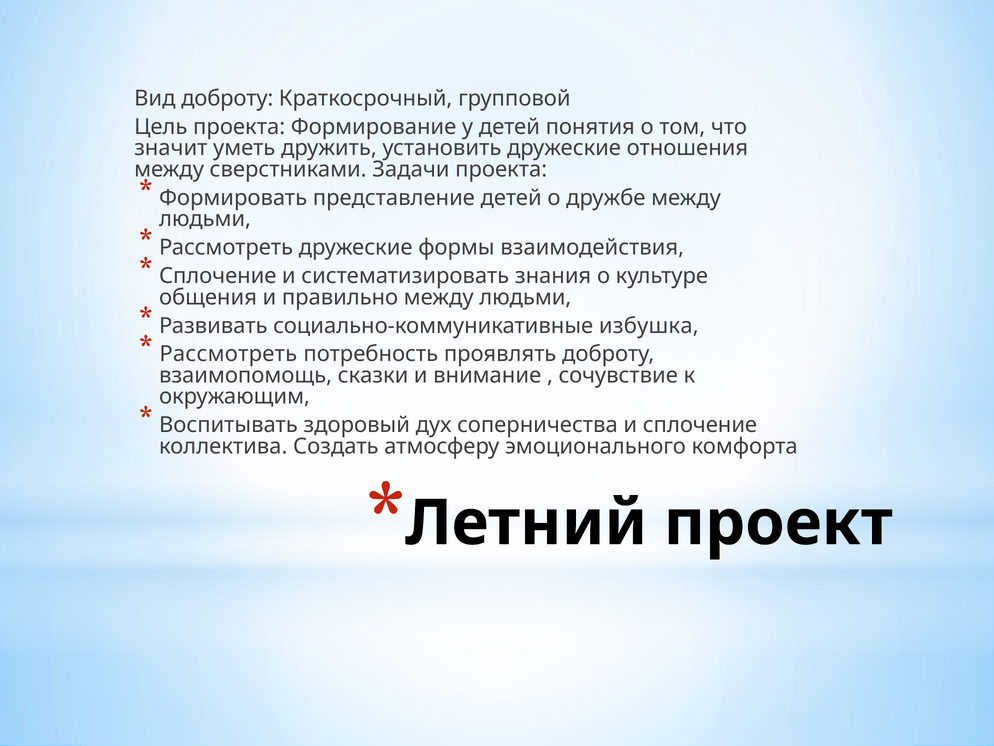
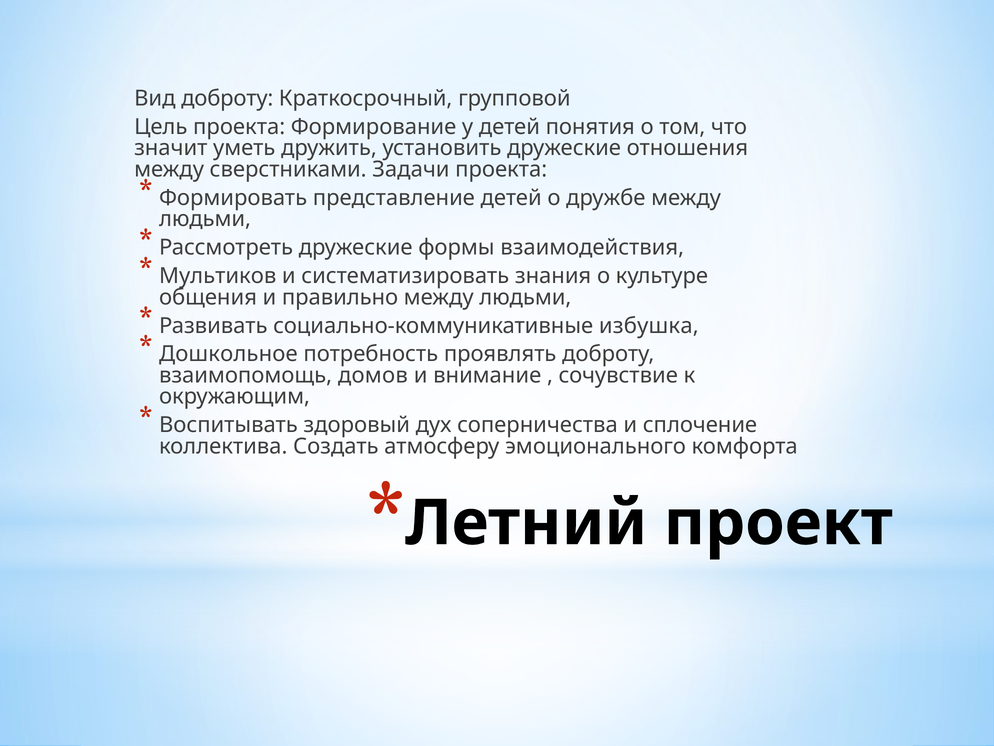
Сплочение at (218, 276): Сплочение -> Мультиков
Рассмотреть at (228, 354): Рассмотреть -> Дошкольное
сказки: сказки -> домов
